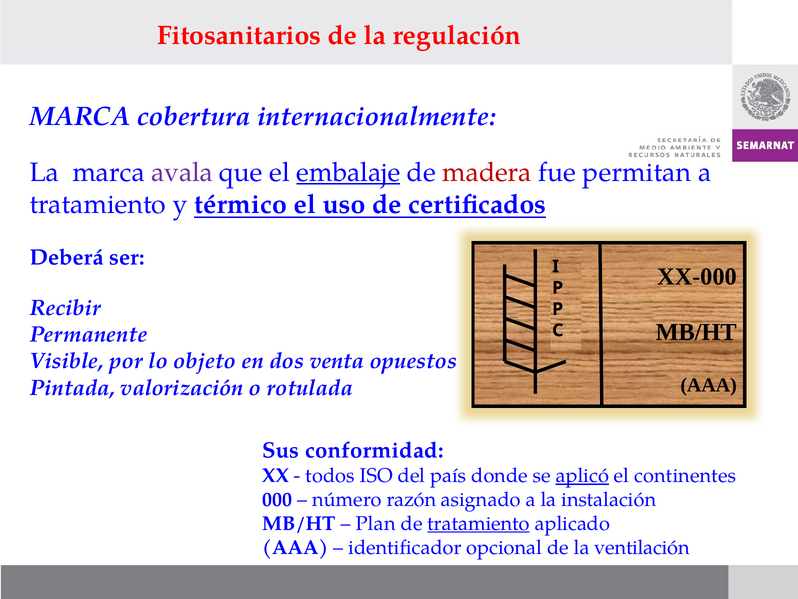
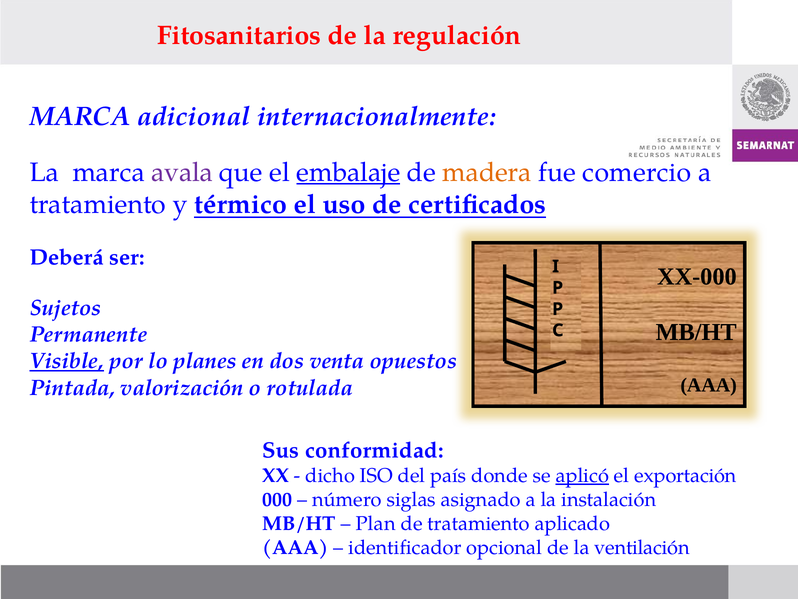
cobertura: cobertura -> adicional
madera colour: red -> orange
permitan: permitan -> comercio
Recibir: Recibir -> Sujetos
Visible underline: none -> present
objeto: objeto -> planes
todos: todos -> dicho
continentes: continentes -> exportación
razón: razón -> siglas
tratamiento at (479, 523) underline: present -> none
